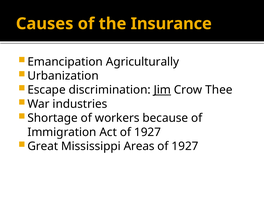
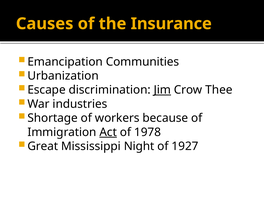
Agriculturally: Agriculturally -> Communities
Act underline: none -> present
1927 at (148, 132): 1927 -> 1978
Areas: Areas -> Night
